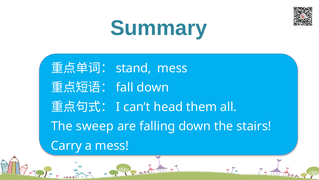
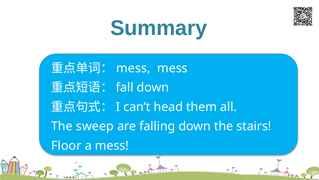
stand at (133, 68): stand -> mess
Carry: Carry -> Floor
